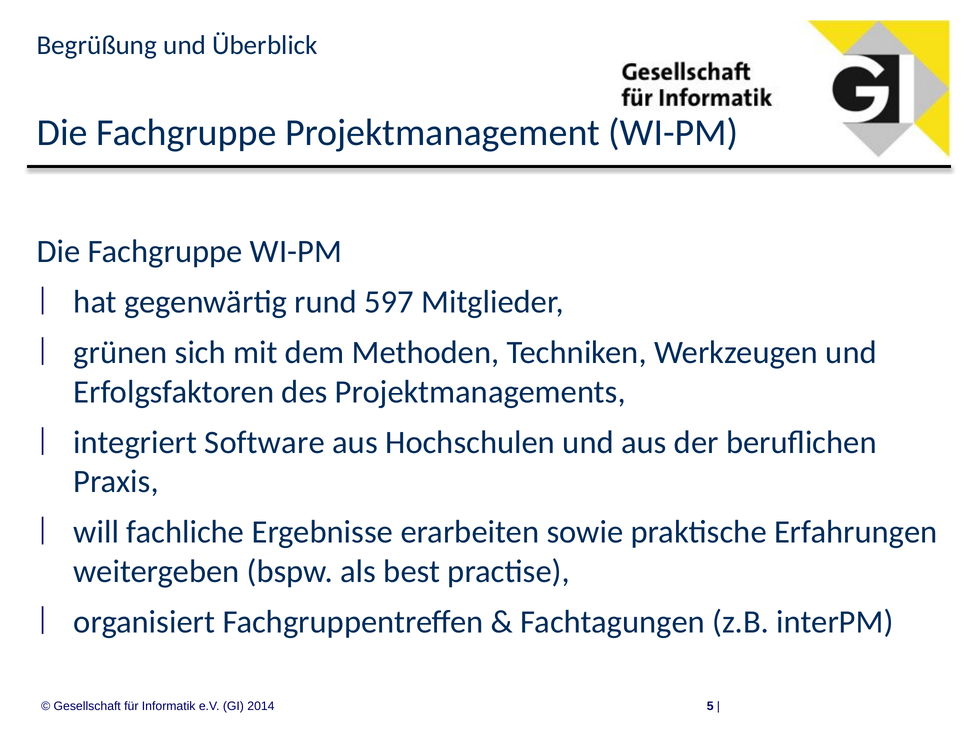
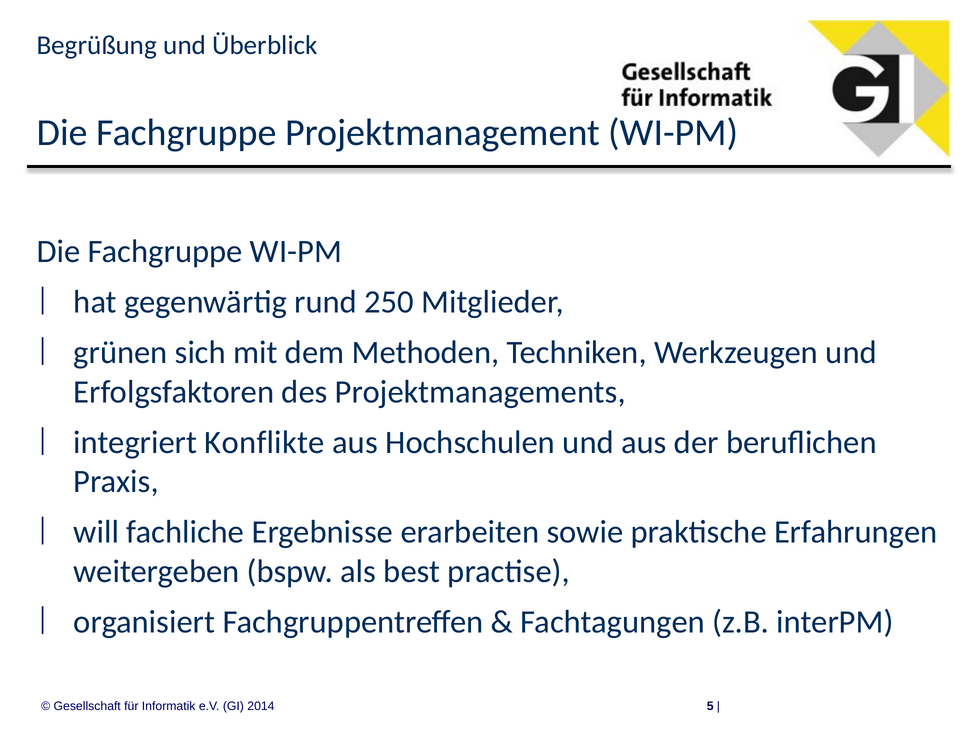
597: 597 -> 250
Software: Software -> Konflikte
